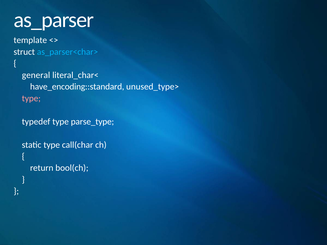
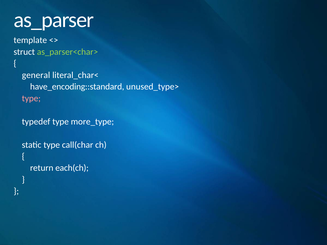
as_parser<char> colour: light blue -> light green
parse_type: parse_type -> more_type
bool(ch: bool(ch -> each(ch
